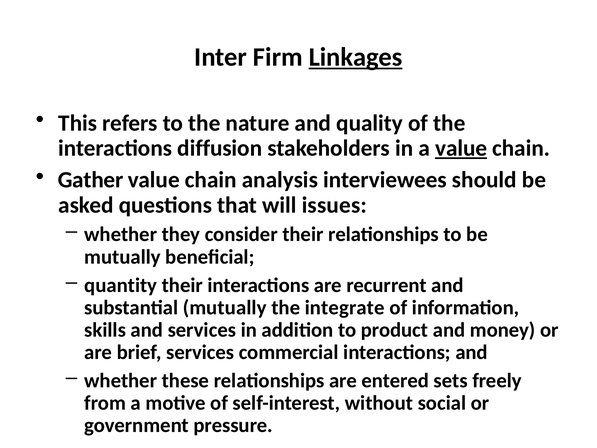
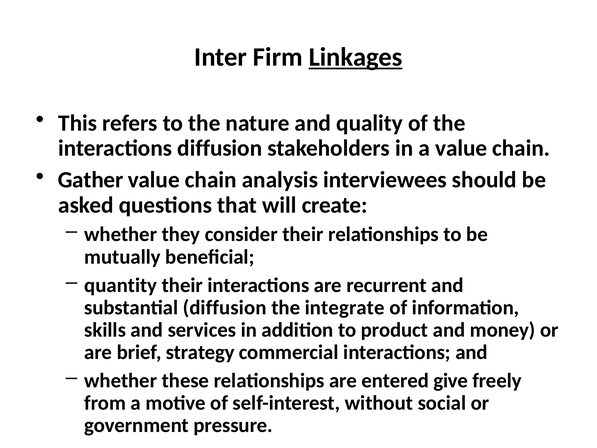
value at (461, 148) underline: present -> none
issues: issues -> create
substantial mutually: mutually -> diffusion
brief services: services -> strategy
sets: sets -> give
